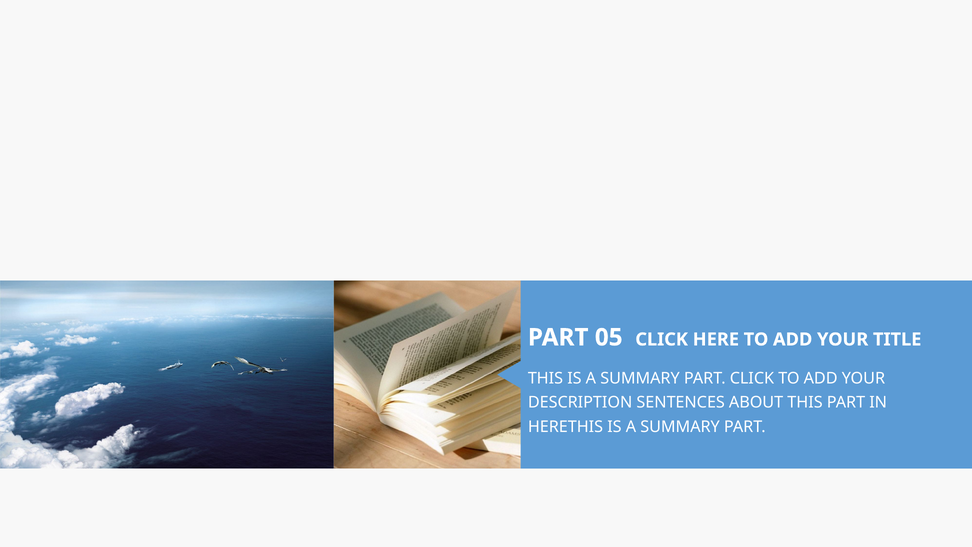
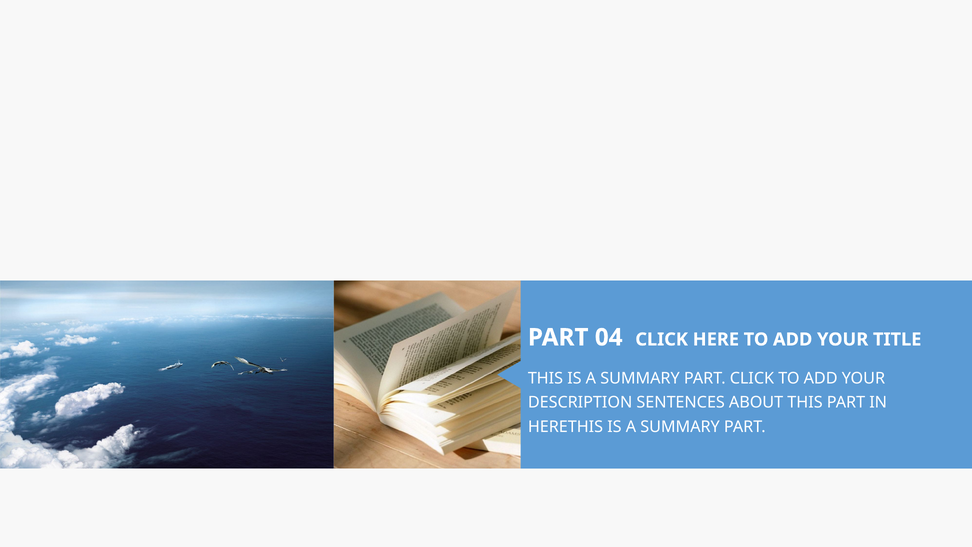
05: 05 -> 04
